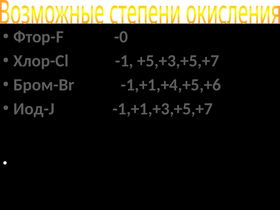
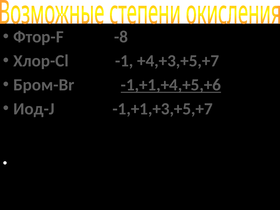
-0: -0 -> -8
+5,+3,+5,+7: +5,+3,+5,+7 -> +4,+3,+5,+7
-1,+1,+4,+5,+6 underline: none -> present
